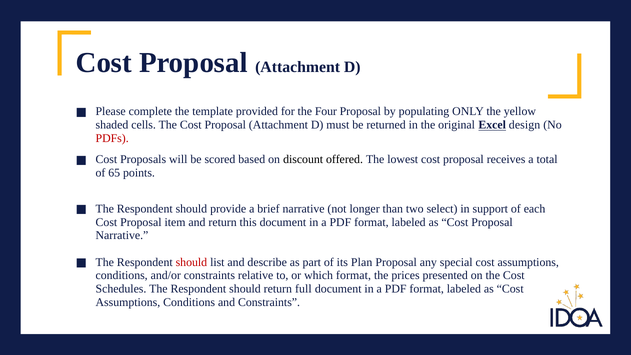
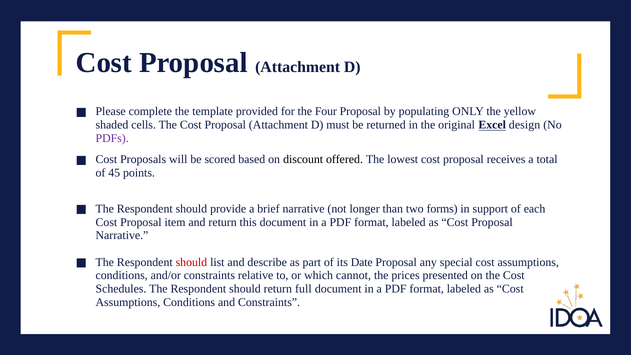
PDFs colour: red -> purple
65: 65 -> 45
select: select -> forms
Plan: Plan -> Date
which format: format -> cannot
